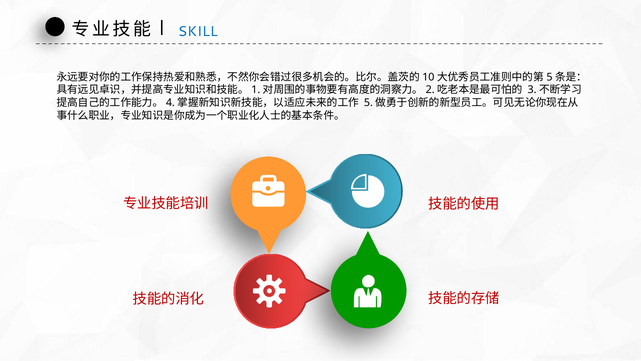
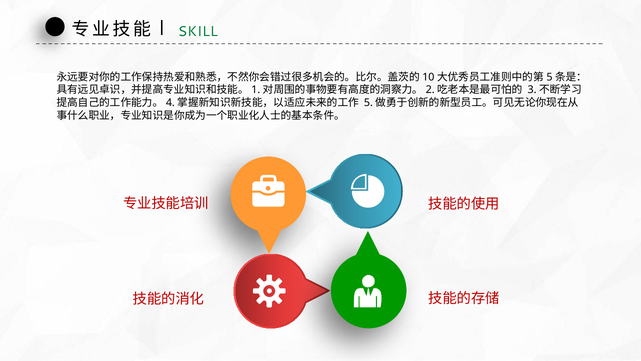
SKILL colour: blue -> green
